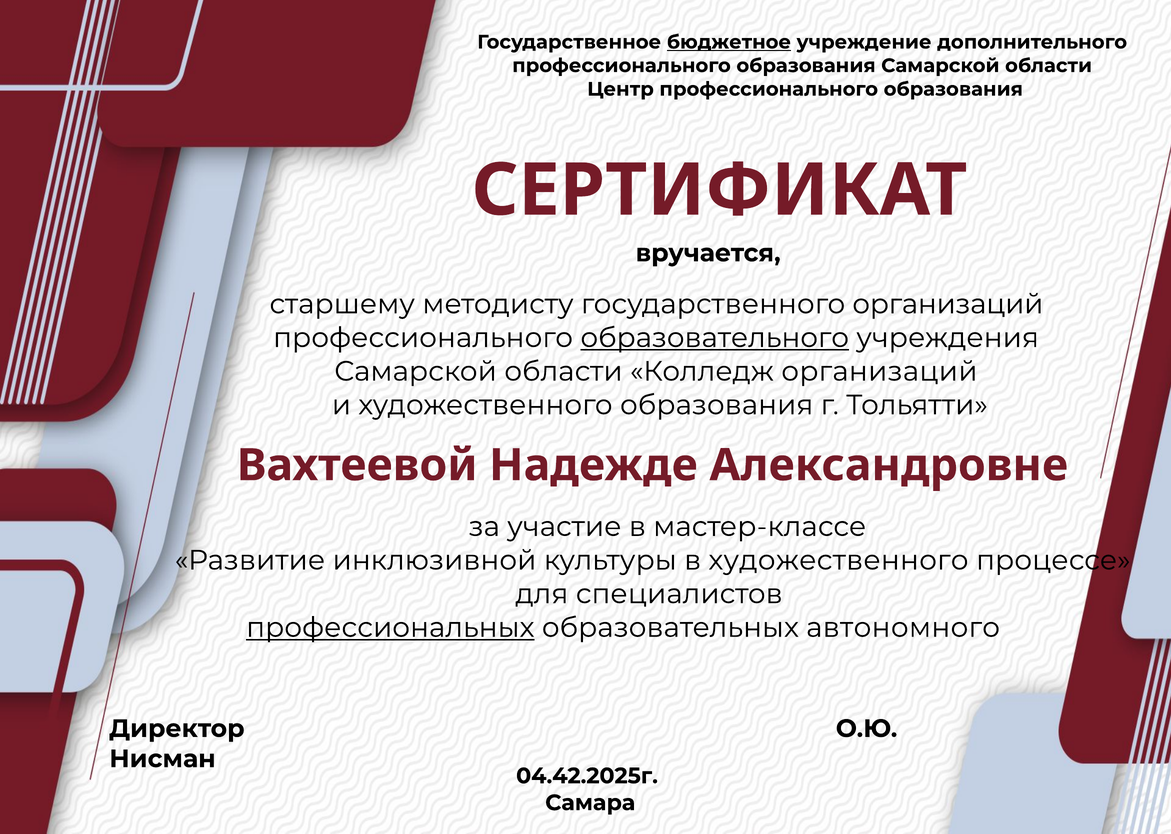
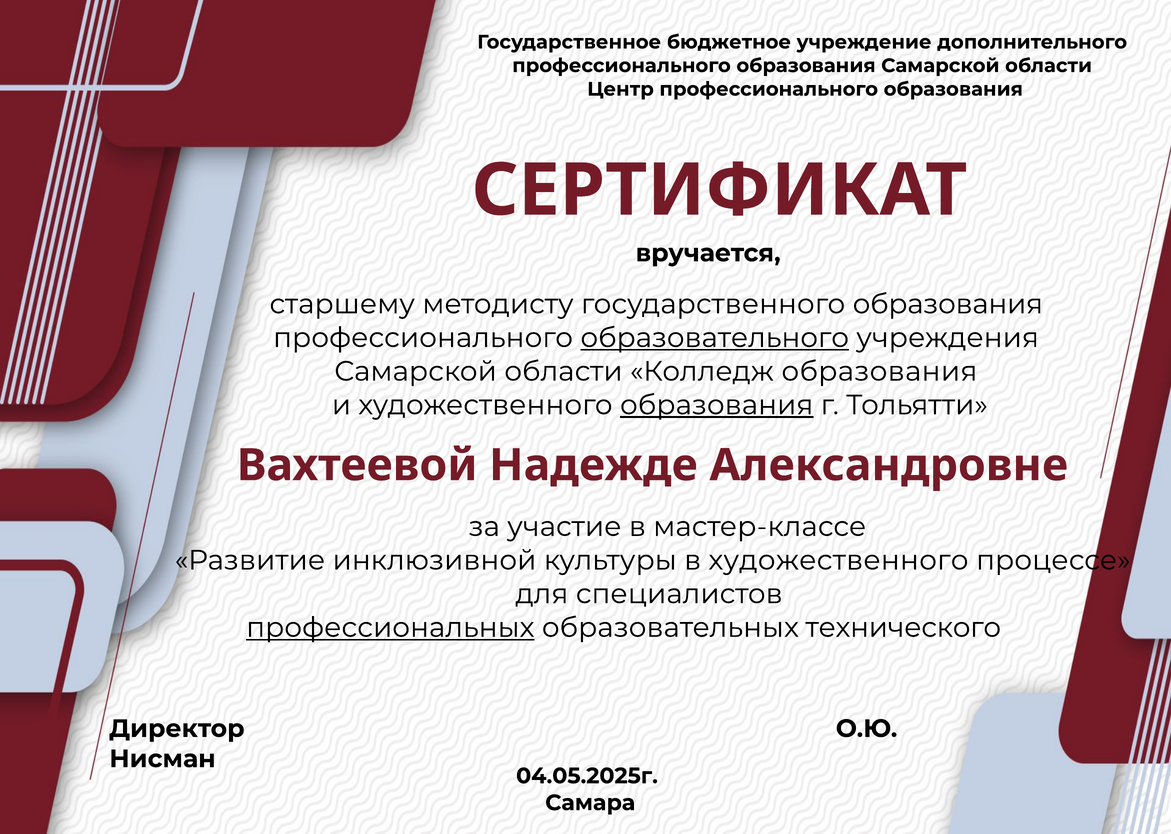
бюджетное underline: present -> none
государственного организаций: организаций -> образования
Колледж организаций: организаций -> образования
образования at (717, 405) underline: none -> present
автономного: автономного -> технического
04.42.2025г: 04.42.2025г -> 04.05.2025г
